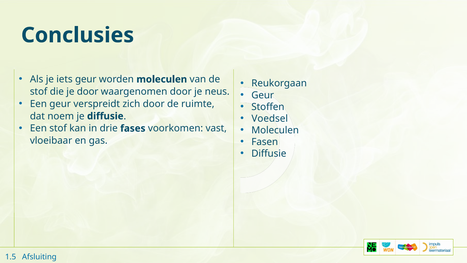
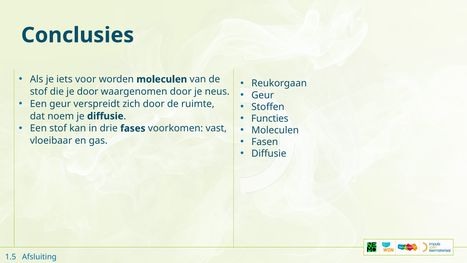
iets geur: geur -> voor
Voedsel: Voedsel -> Functies
